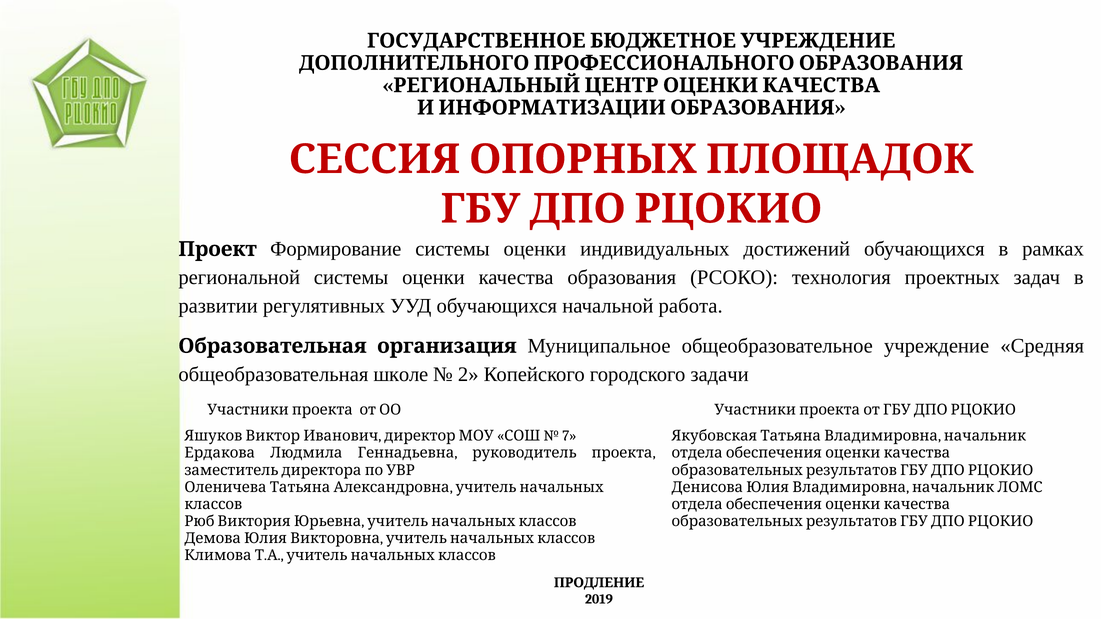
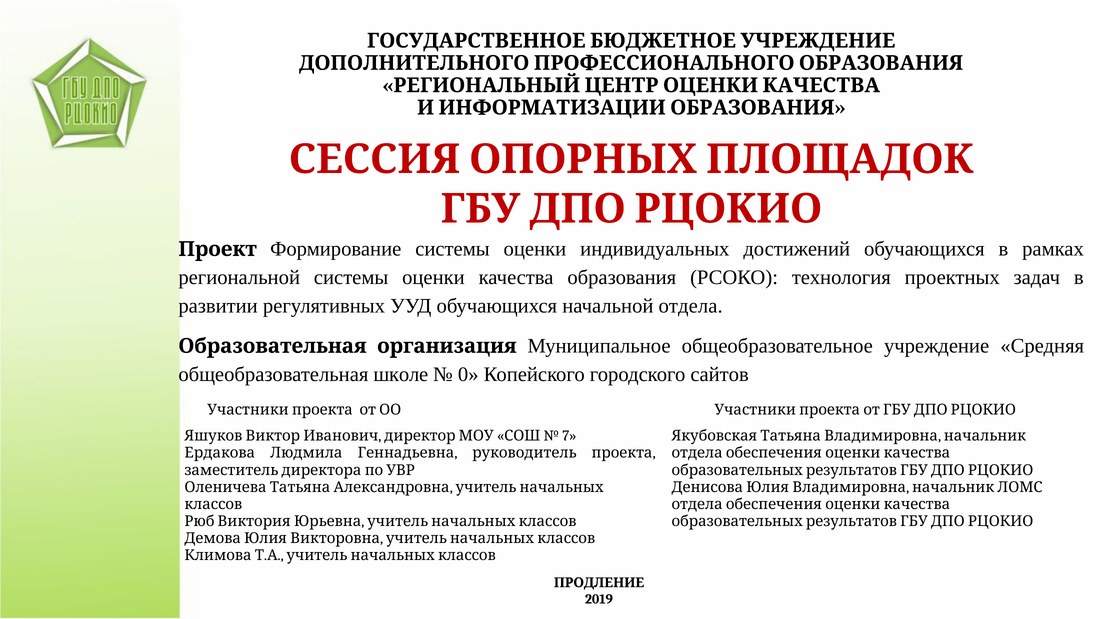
работа: работа -> отдела
2: 2 -> 0
задачи: задачи -> сайтов
